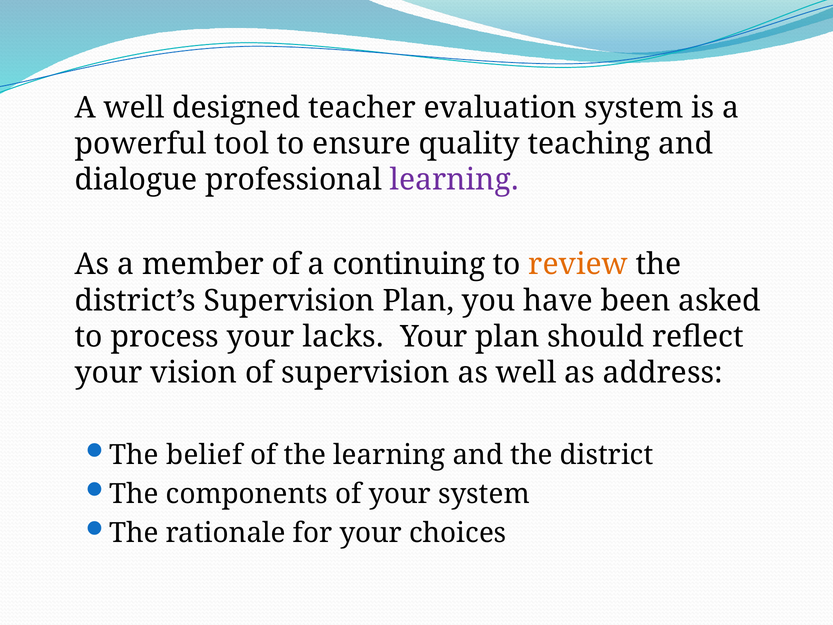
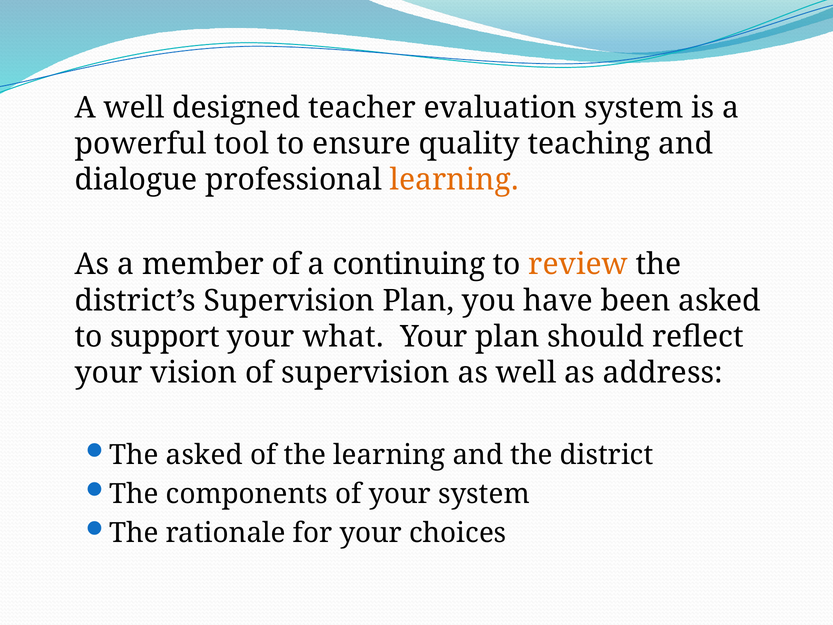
learning at (454, 180) colour: purple -> orange
process: process -> support
lacks: lacks -> what
The belief: belief -> asked
